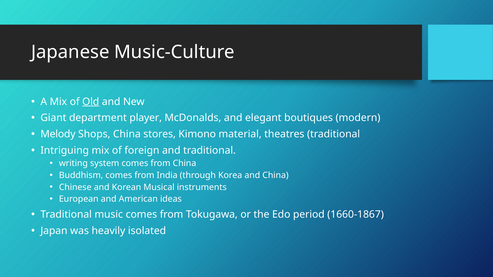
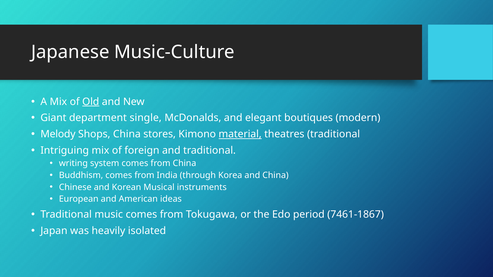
player: player -> single
material underline: none -> present
1660-1867: 1660-1867 -> 7461-1867
